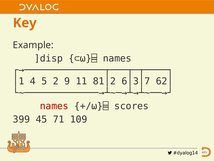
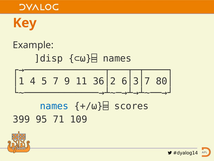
2: 2 -> 7
81│2: 81│2 -> 36│2
62│: 62│ -> 80│
names at (54, 106) colour: red -> blue
45: 45 -> 95
